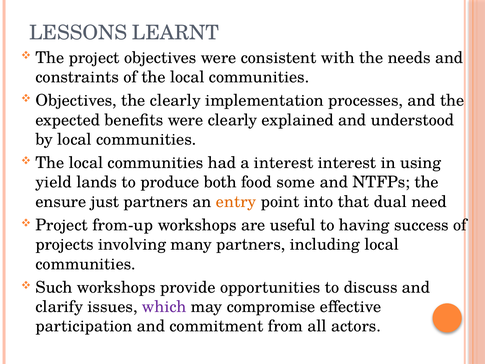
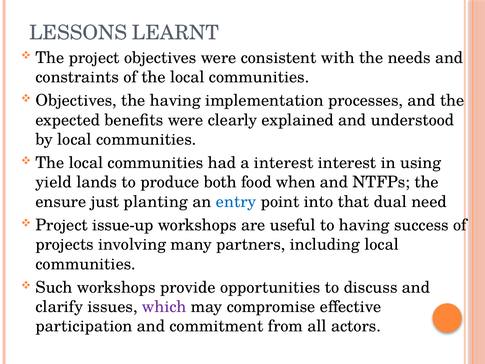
the clearly: clearly -> having
some: some -> when
just partners: partners -> planting
entry colour: orange -> blue
from-up: from-up -> issue-up
